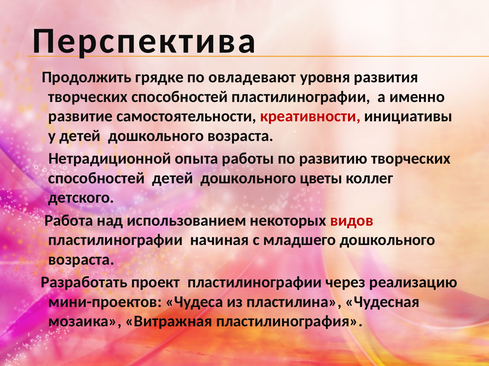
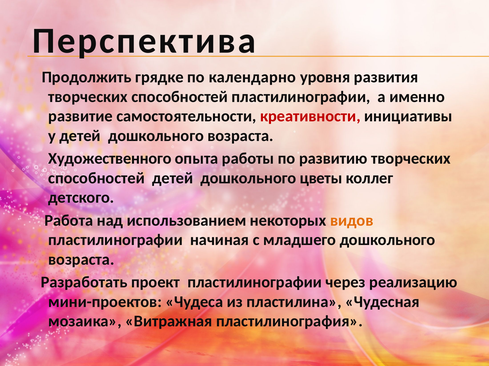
овладевают: овладевают -> календарно
Нетрадиционной: Нетрадиционной -> Художественного
видов colour: red -> orange
